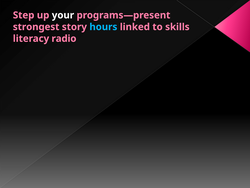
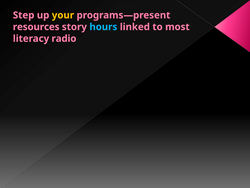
your colour: white -> yellow
strongest: strongest -> resources
skills: skills -> most
